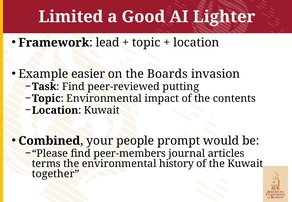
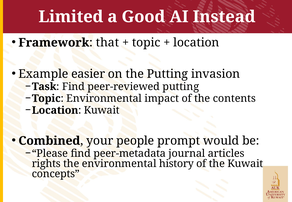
Lighter: Lighter -> Instead
lead: lead -> that
the Boards: Boards -> Putting
peer-members: peer-members -> peer-metadata
terms: terms -> rights
together: together -> concepts
